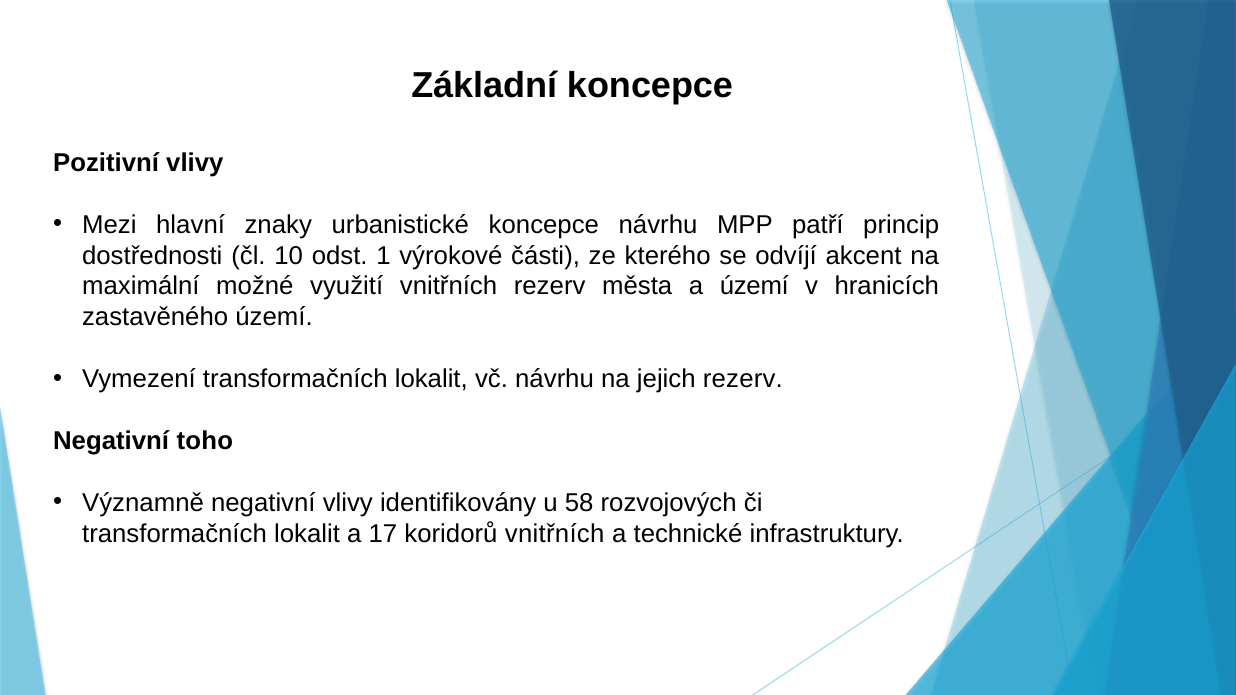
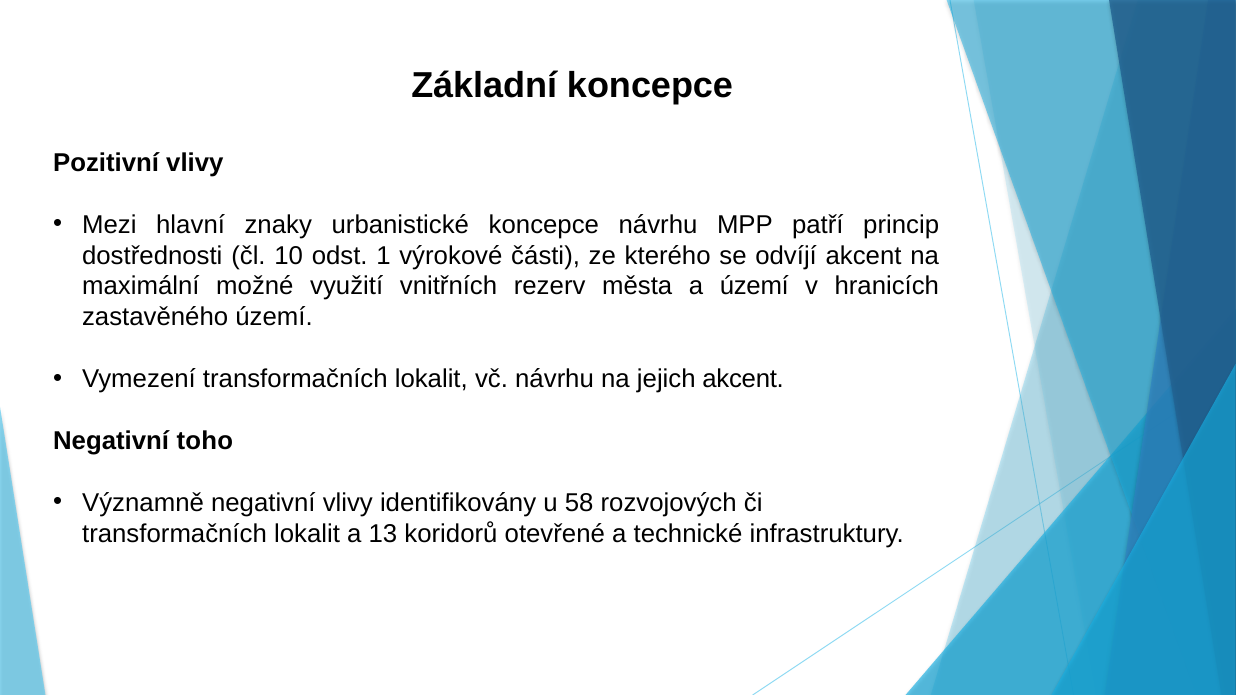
jejich rezerv: rezerv -> akcent
17: 17 -> 13
koridorů vnitřních: vnitřních -> otevřené
